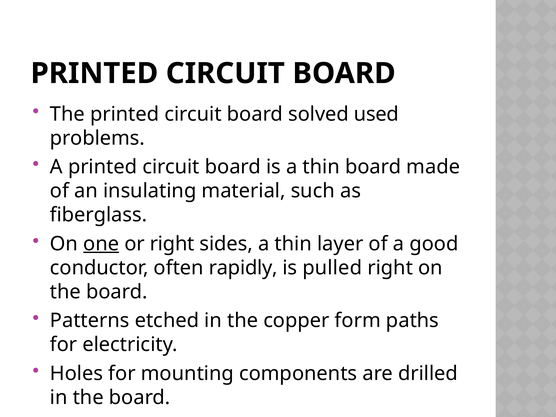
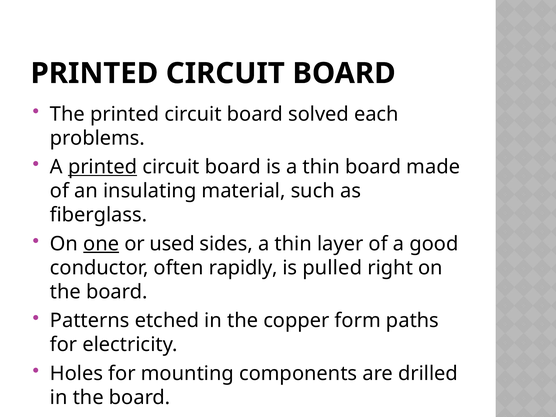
used: used -> each
printed at (103, 167) underline: none -> present
or right: right -> used
